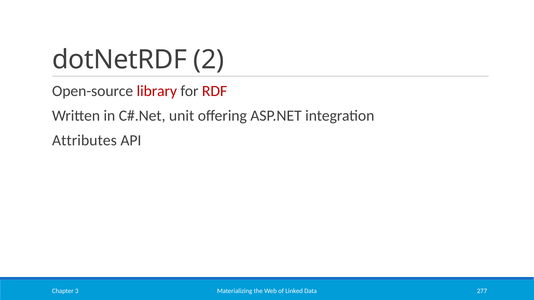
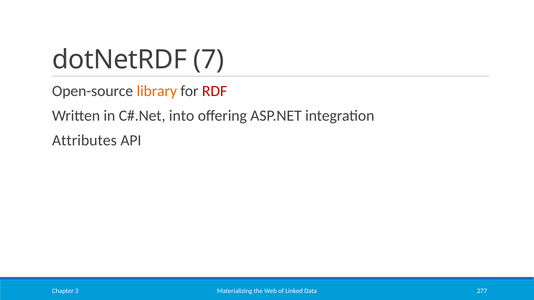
2: 2 -> 7
library colour: red -> orange
unit: unit -> into
